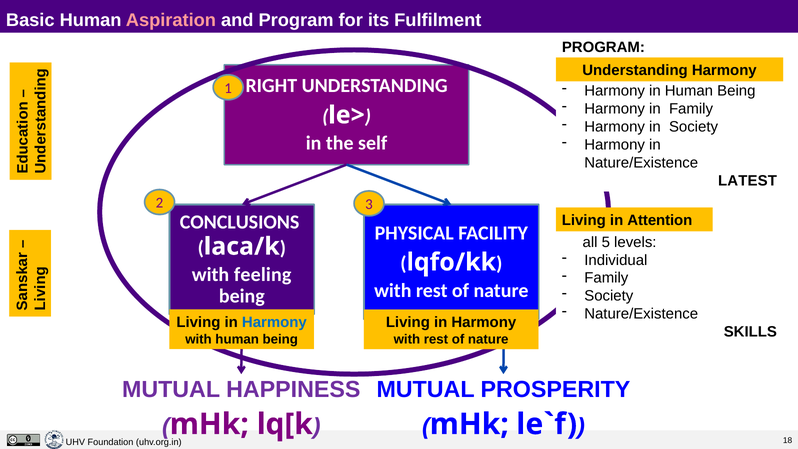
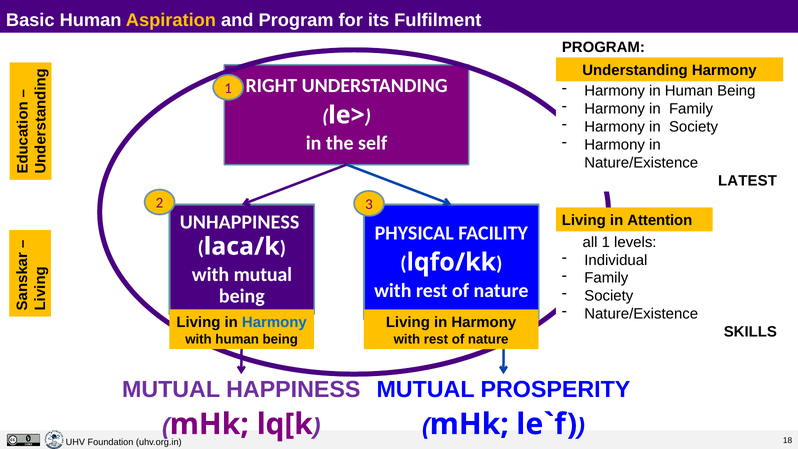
Aspiration colour: pink -> yellow
CONCLUSIONS: CONCLUSIONS -> UNHAPPINESS
all 5: 5 -> 1
with feeling: feeling -> mutual
